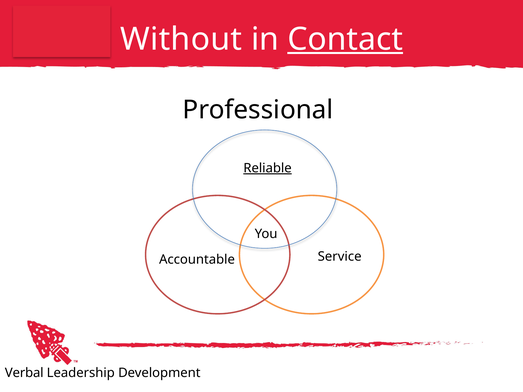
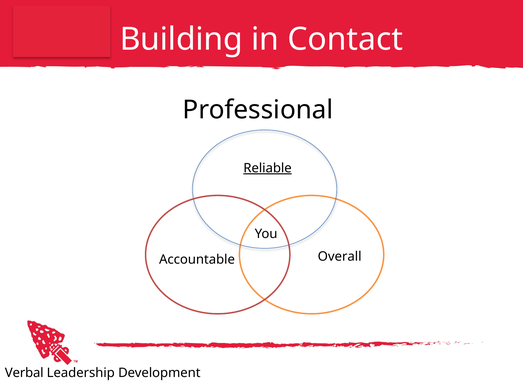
Without: Without -> Building
Contact underline: present -> none
Service: Service -> Overall
